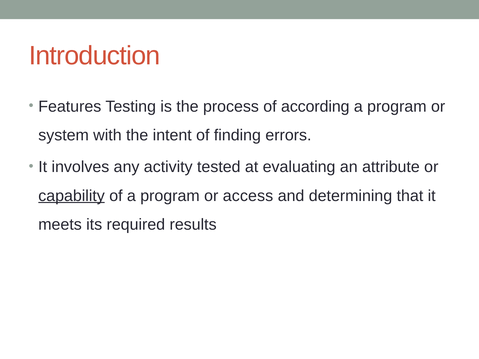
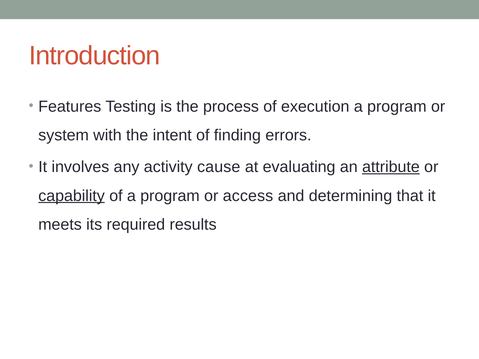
according: according -> execution
tested: tested -> cause
attribute underline: none -> present
